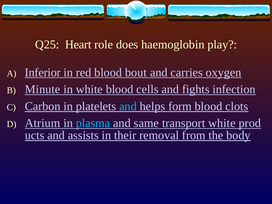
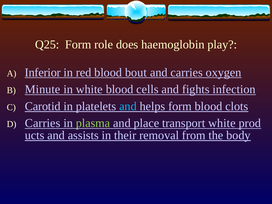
Q25 Heart: Heart -> Form
Carbon: Carbon -> Carotid
Atrium at (43, 123): Atrium -> Carries
plasma colour: light blue -> light green
same: same -> place
